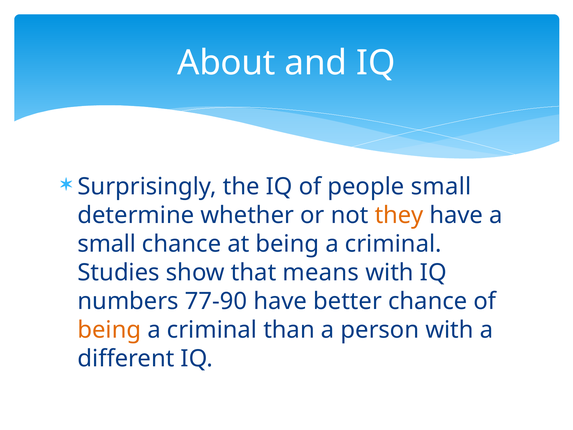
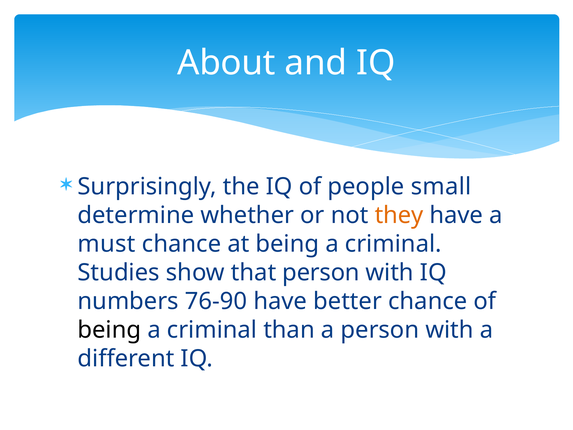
small at (107, 244): small -> must
that means: means -> person
77-90: 77-90 -> 76-90
being at (109, 330) colour: orange -> black
